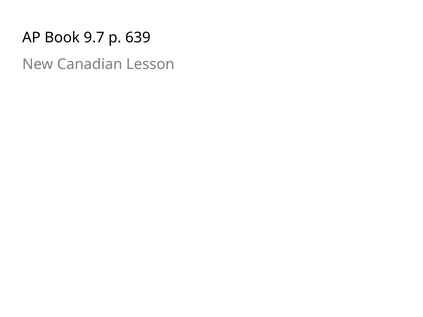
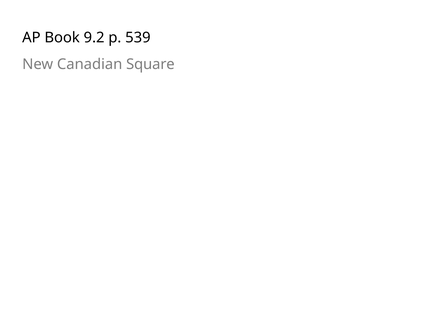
9.7: 9.7 -> 9.2
639: 639 -> 539
Lesson: Lesson -> Square
